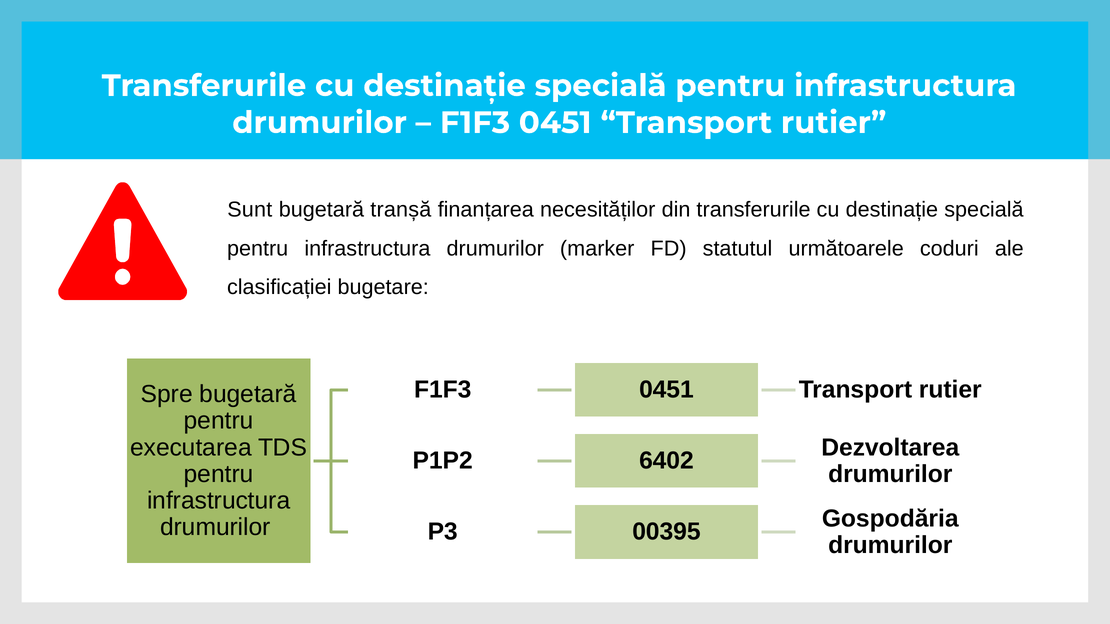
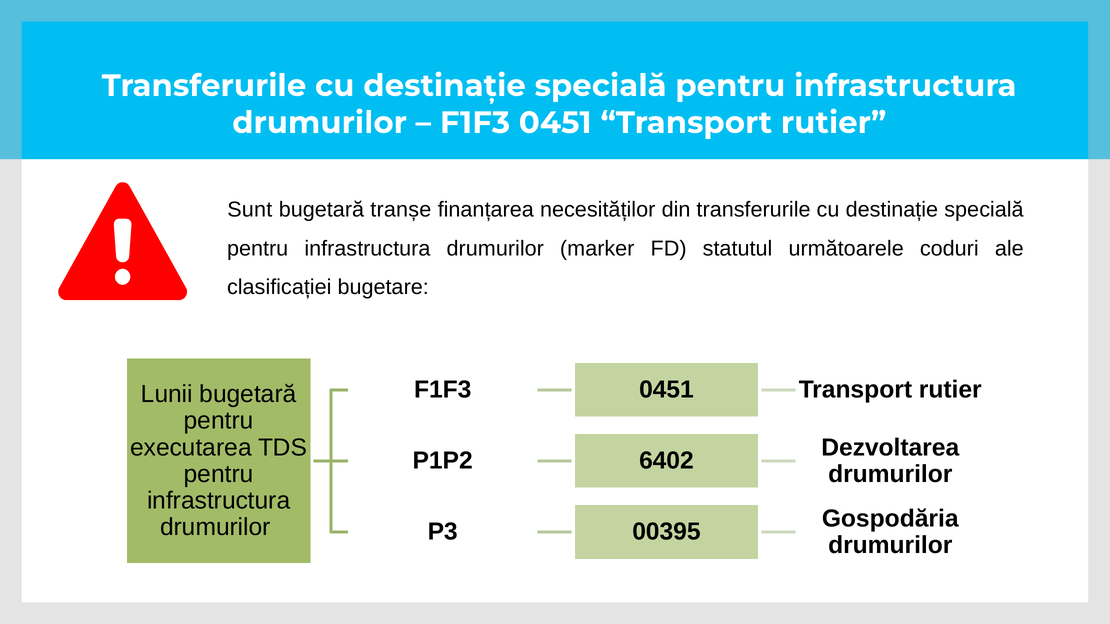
tranșă: tranșă -> tranșe
Spre: Spre -> Lunii
